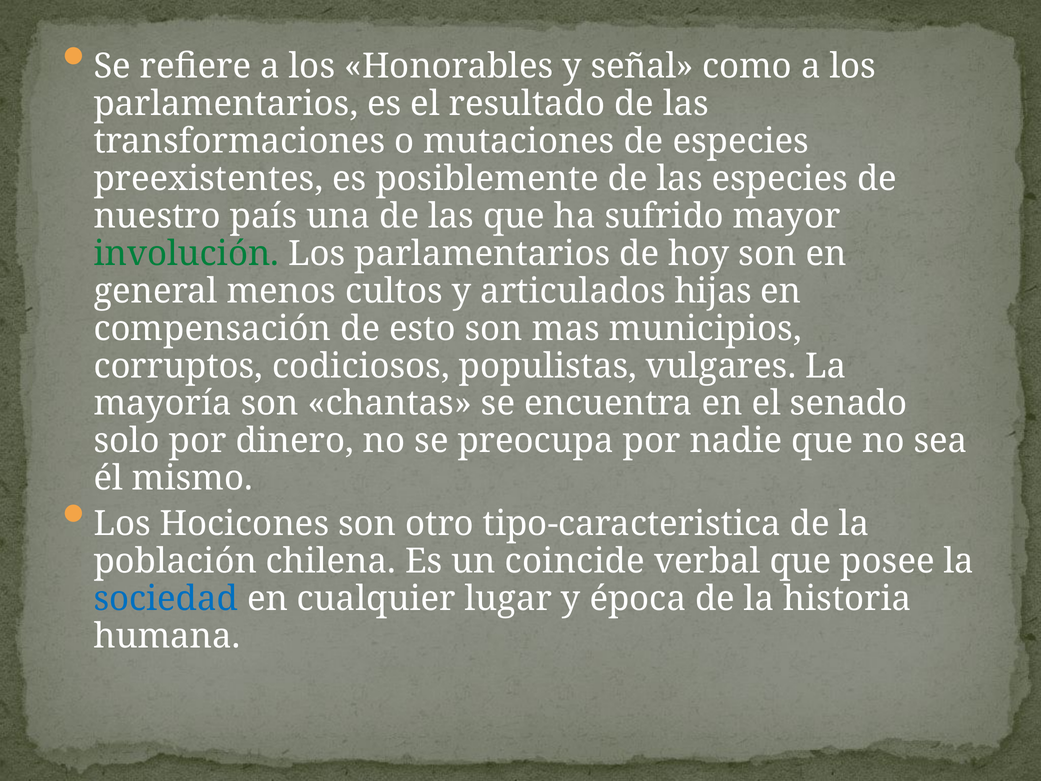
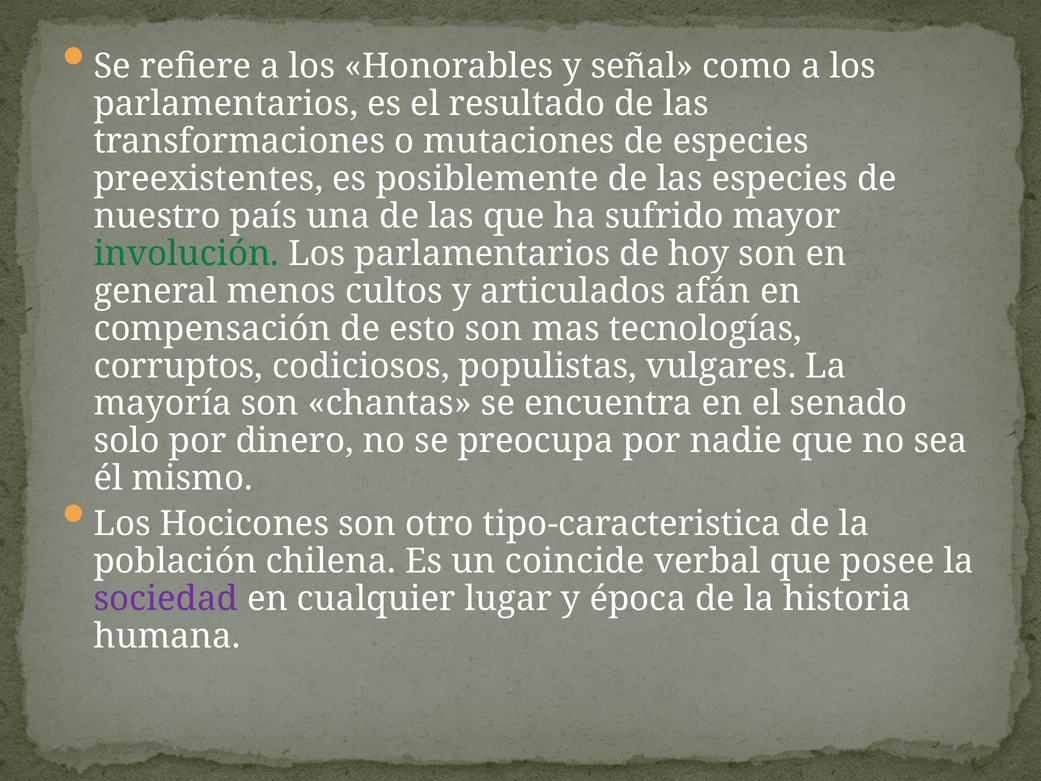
hijas: hijas -> afán
municipios: municipios -> tecnologías
sociedad colour: blue -> purple
